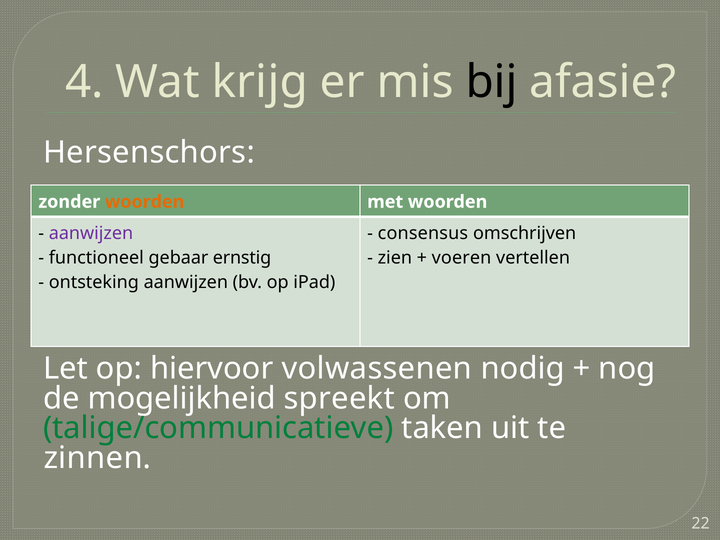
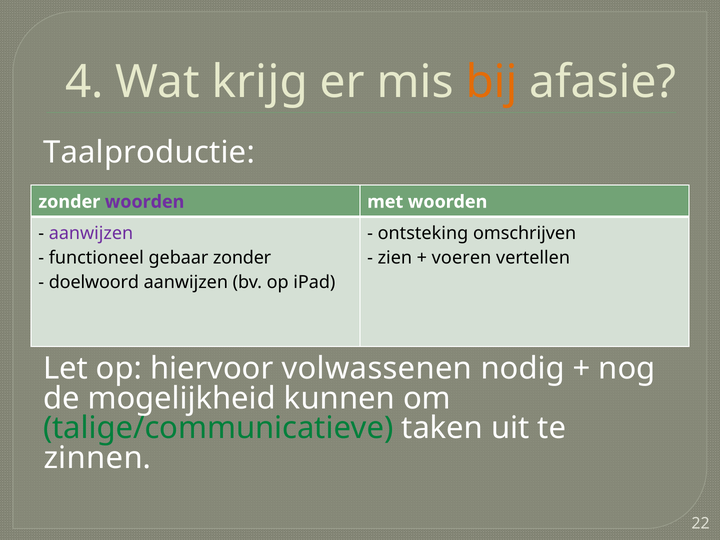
bij colour: black -> orange
Hersenschors: Hersenschors -> Taalproductie
woorden at (145, 202) colour: orange -> purple
consensus: consensus -> ontsteking
gebaar ernstig: ernstig -> zonder
ontsteking: ontsteking -> doelwoord
spreekt: spreekt -> kunnen
